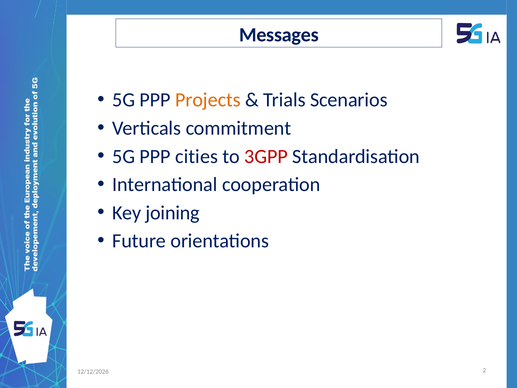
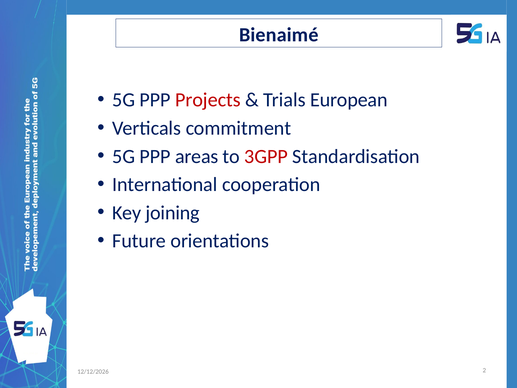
Messages: Messages -> Bienaimé
Projects colour: orange -> red
Scenarios: Scenarios -> European
cities: cities -> areas
